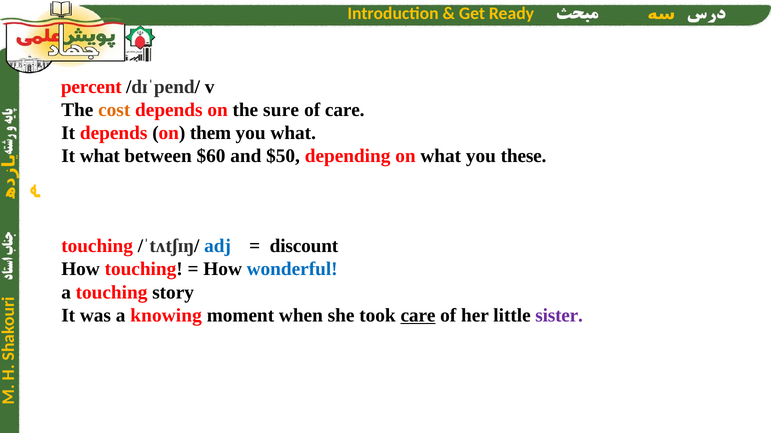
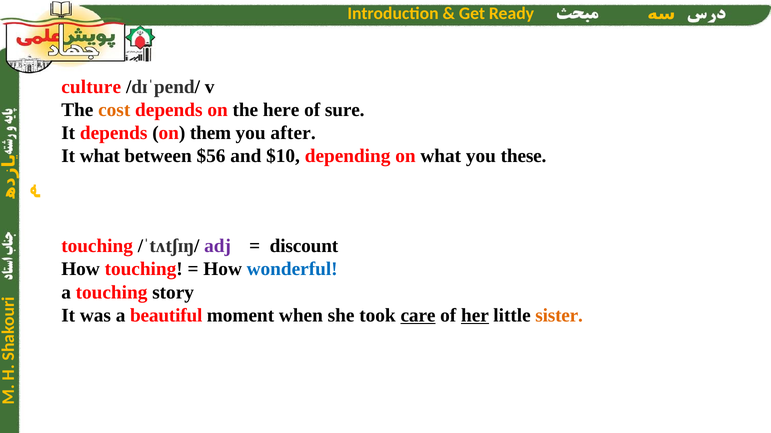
percent: percent -> culture
sure: sure -> here
of care: care -> sure
you what: what -> after
$60: $60 -> $56
$50: $50 -> $10
adj colour: blue -> purple
knowing: knowing -> beautiful
her underline: none -> present
sister colour: purple -> orange
